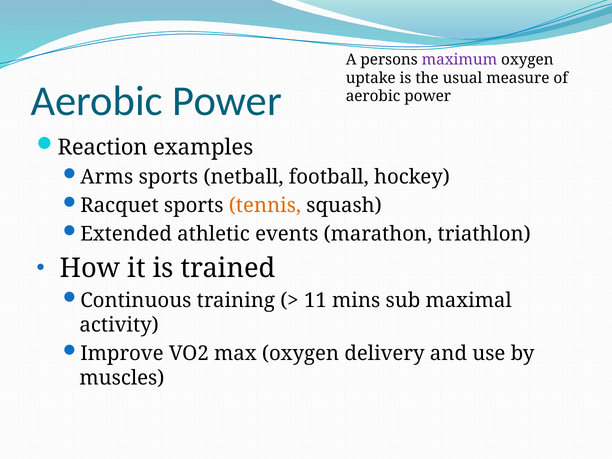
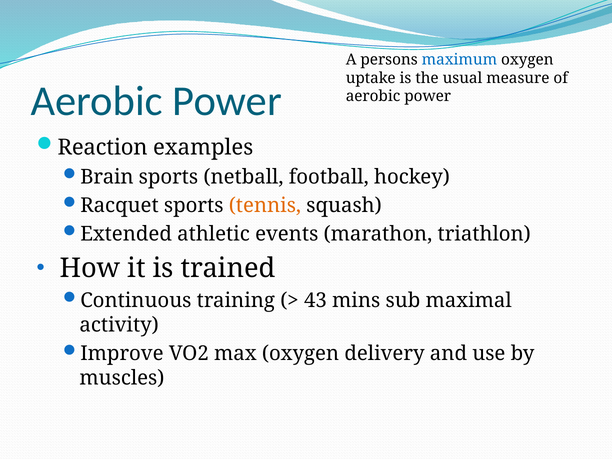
maximum colour: purple -> blue
Arms: Arms -> Brain
11: 11 -> 43
